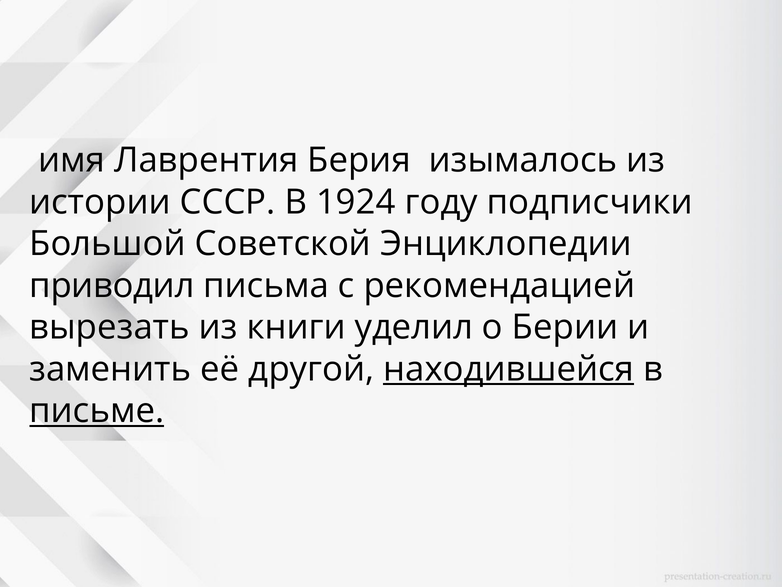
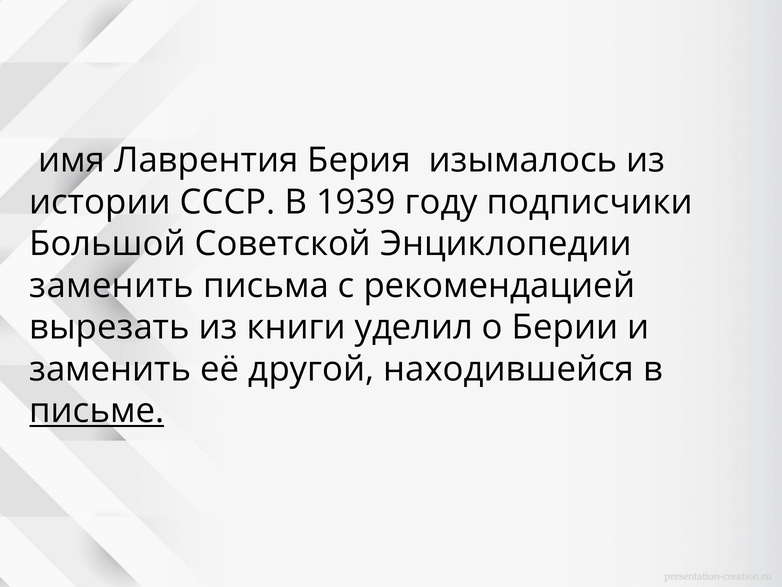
1924: 1924 -> 1939
приводил at (112, 285): приводил -> заменить
находившейся underline: present -> none
